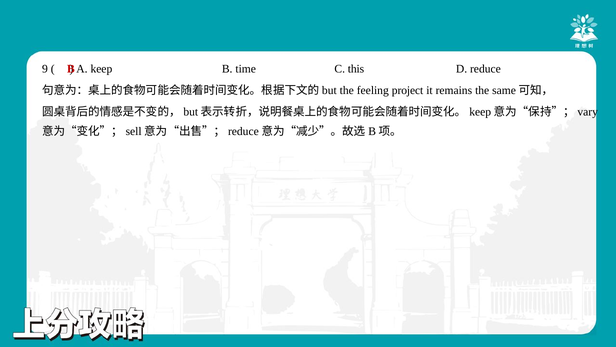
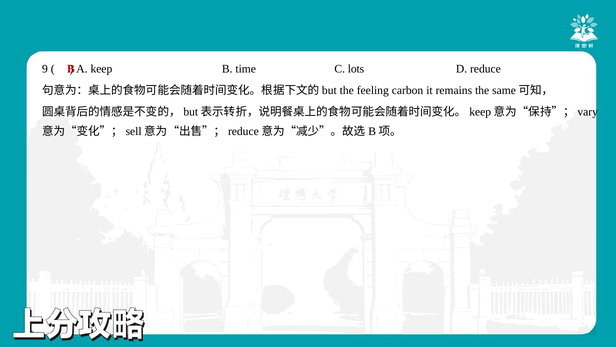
this: this -> lots
project: project -> carbon
